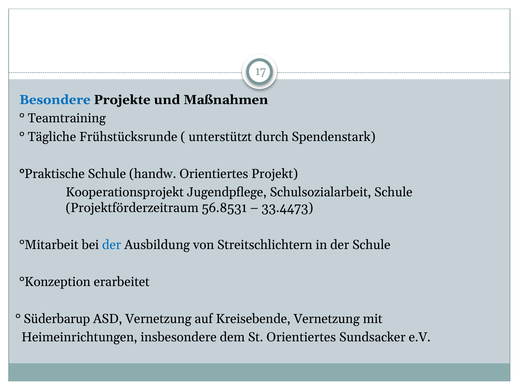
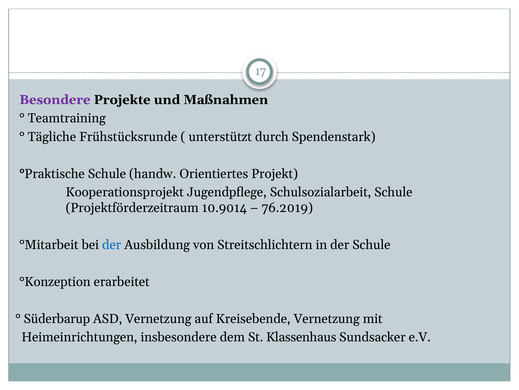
Besondere colour: blue -> purple
56.8531: 56.8531 -> 10.9014
33.4473: 33.4473 -> 76.2019
St Orientiertes: Orientiertes -> Klassenhaus
